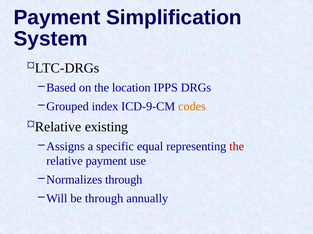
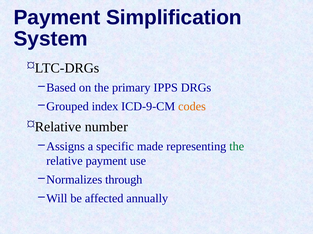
location: location -> primary
existing: existing -> number
equal: equal -> made
the at (237, 147) colour: red -> green
be through: through -> affected
